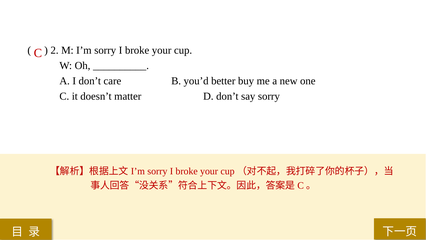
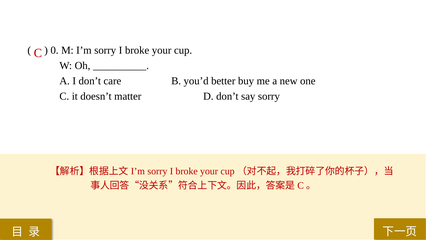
2: 2 -> 0
